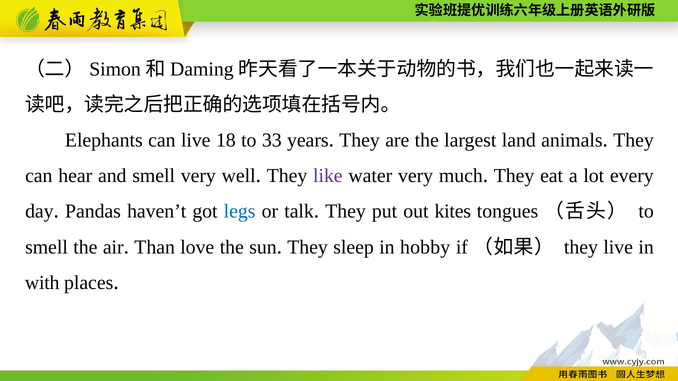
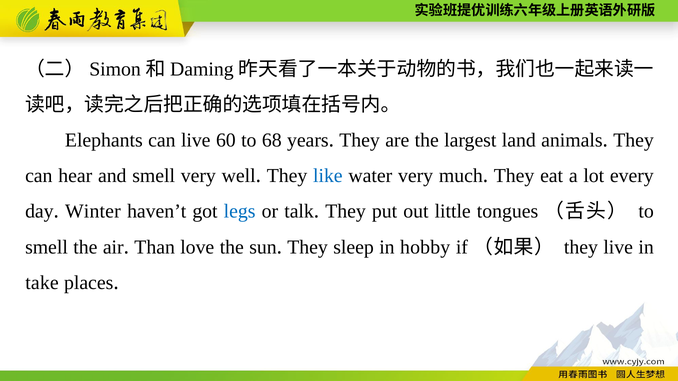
18: 18 -> 60
33: 33 -> 68
like colour: purple -> blue
Pandas: Pandas -> Winter
kites: kites -> little
with: with -> take
